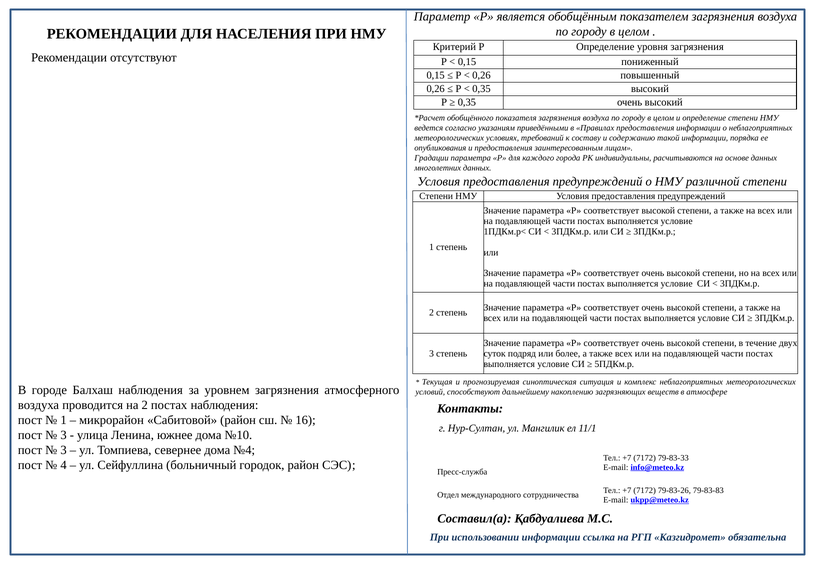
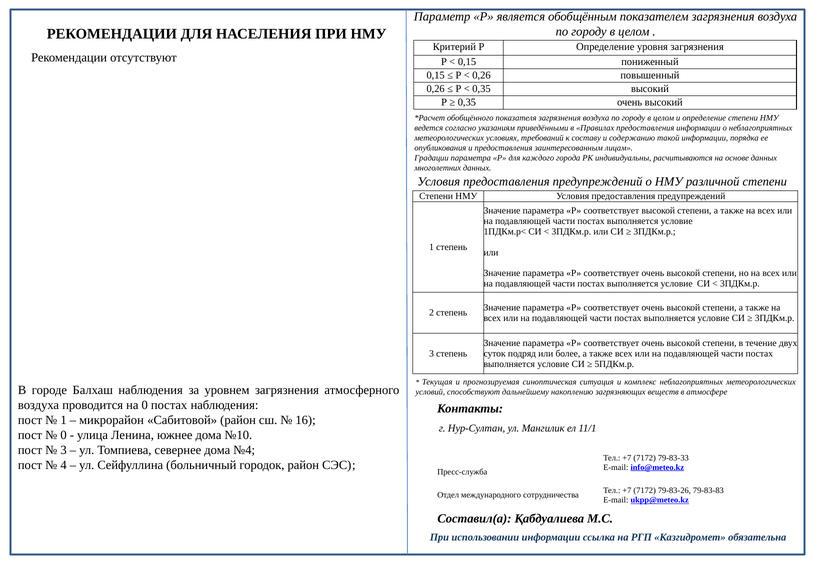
на 2: 2 -> 0
3 at (64, 435): 3 -> 0
